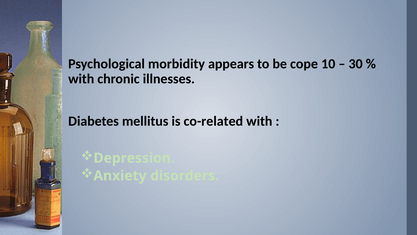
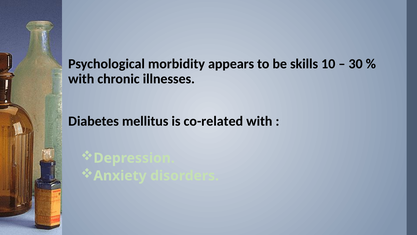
cope: cope -> skills
